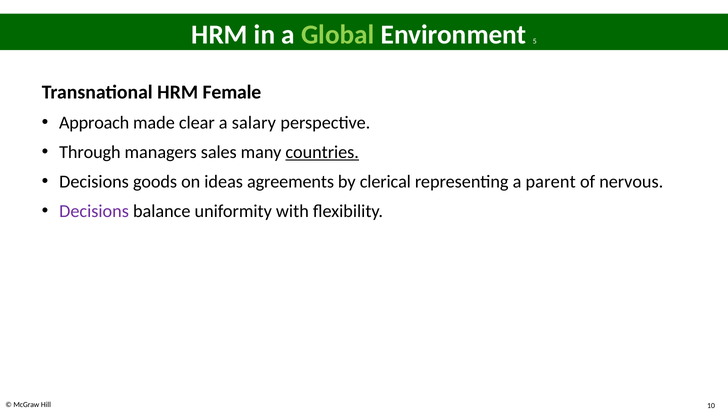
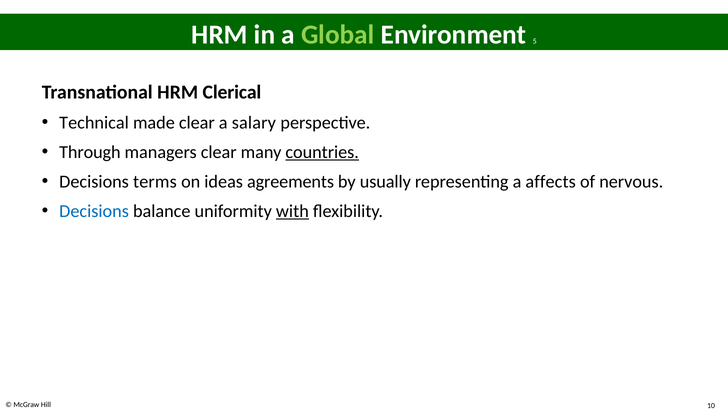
Female: Female -> Clerical
Approach: Approach -> Technical
managers sales: sales -> clear
goods: goods -> terms
clerical: clerical -> usually
parent: parent -> affects
Decisions at (94, 211) colour: purple -> blue
with underline: none -> present
